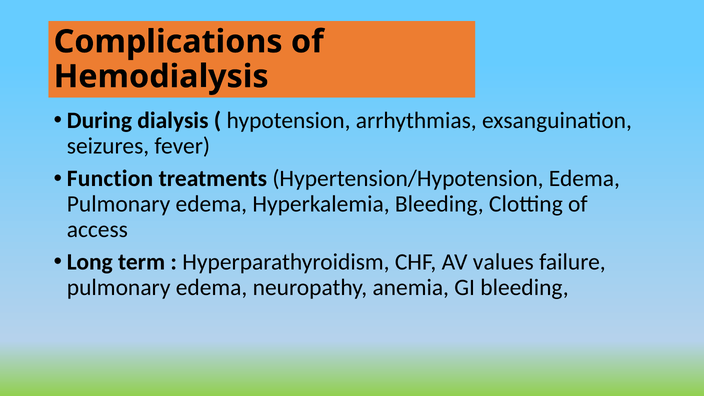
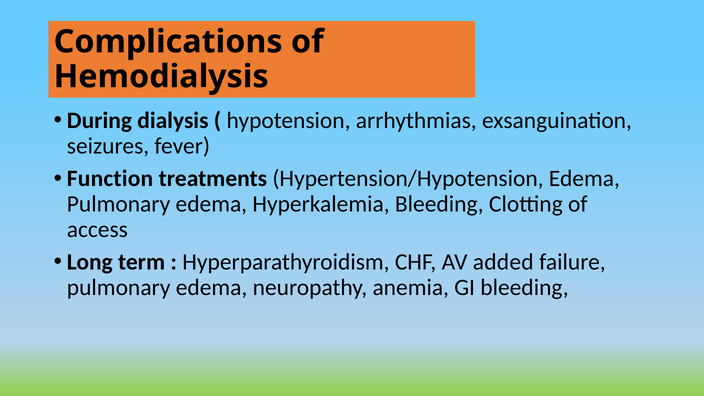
values: values -> added
